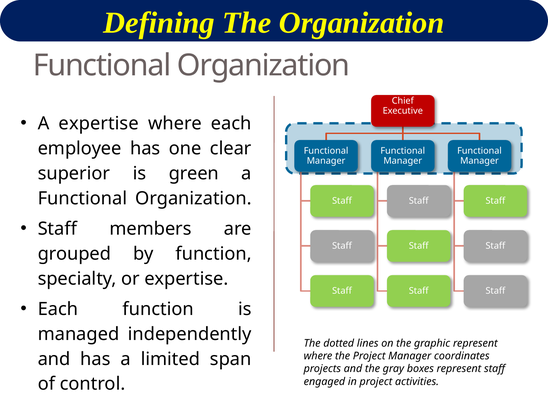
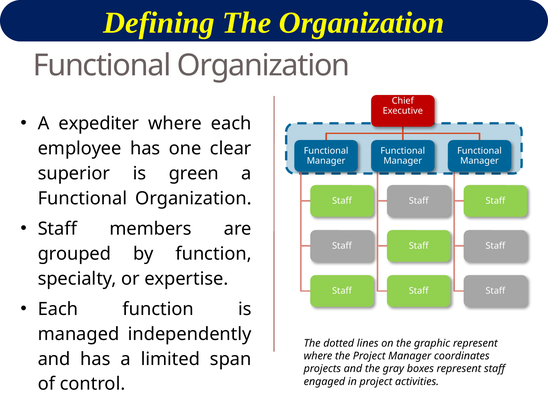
A expertise: expertise -> expediter
